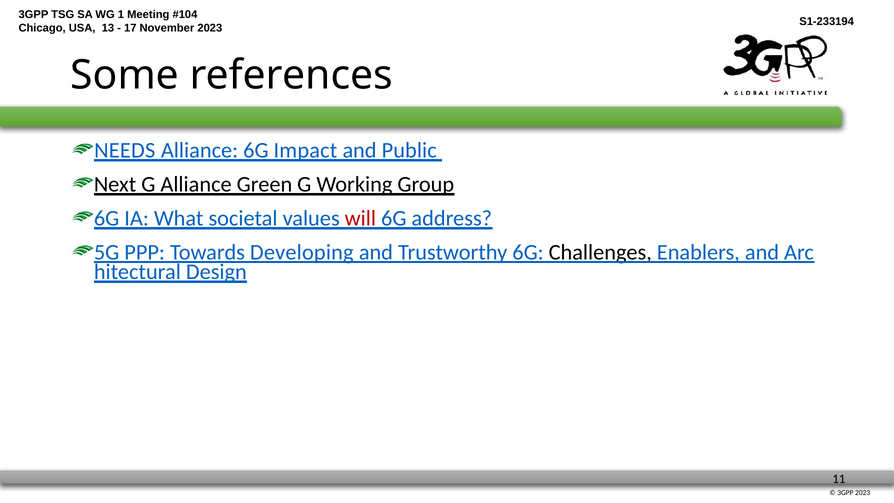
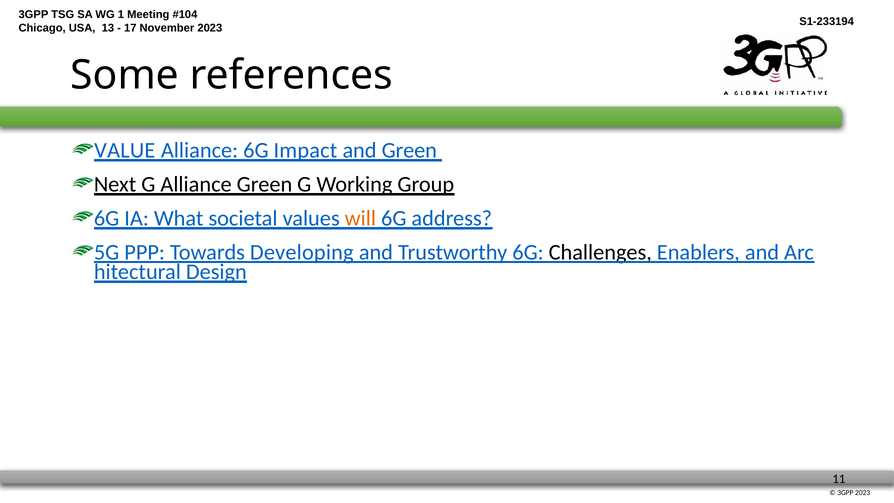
NEEDS: NEEDS -> VALUE
and Public: Public -> Green
will colour: red -> orange
